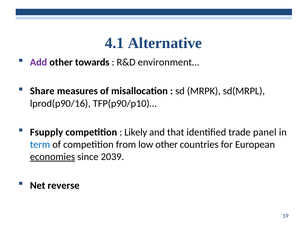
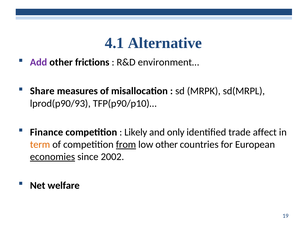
towards: towards -> frictions
lprod(p90/16: lprod(p90/16 -> lprod(p90/93
Fsupply: Fsupply -> Finance
that: that -> only
panel: panel -> affect
term colour: blue -> orange
from underline: none -> present
2039: 2039 -> 2002
reverse: reverse -> welfare
